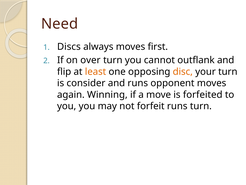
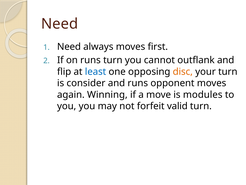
Discs at (69, 47): Discs -> Need
on over: over -> runs
least colour: orange -> blue
forfeited: forfeited -> modules
forfeit runs: runs -> valid
